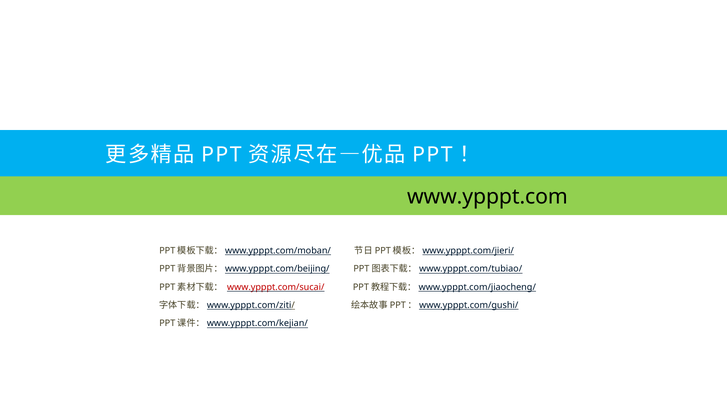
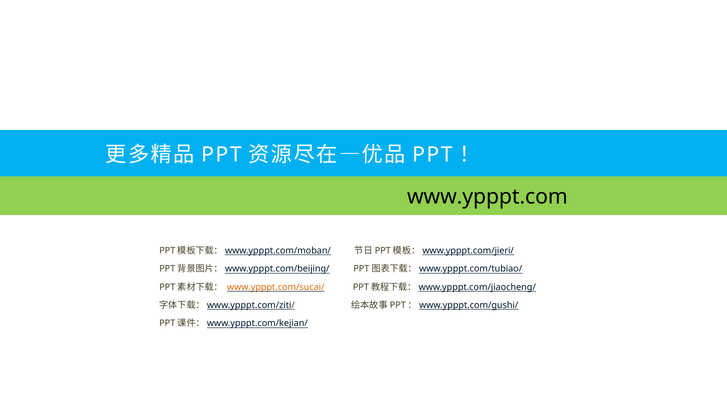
www.ypppt.com/sucai/ colour: red -> orange
